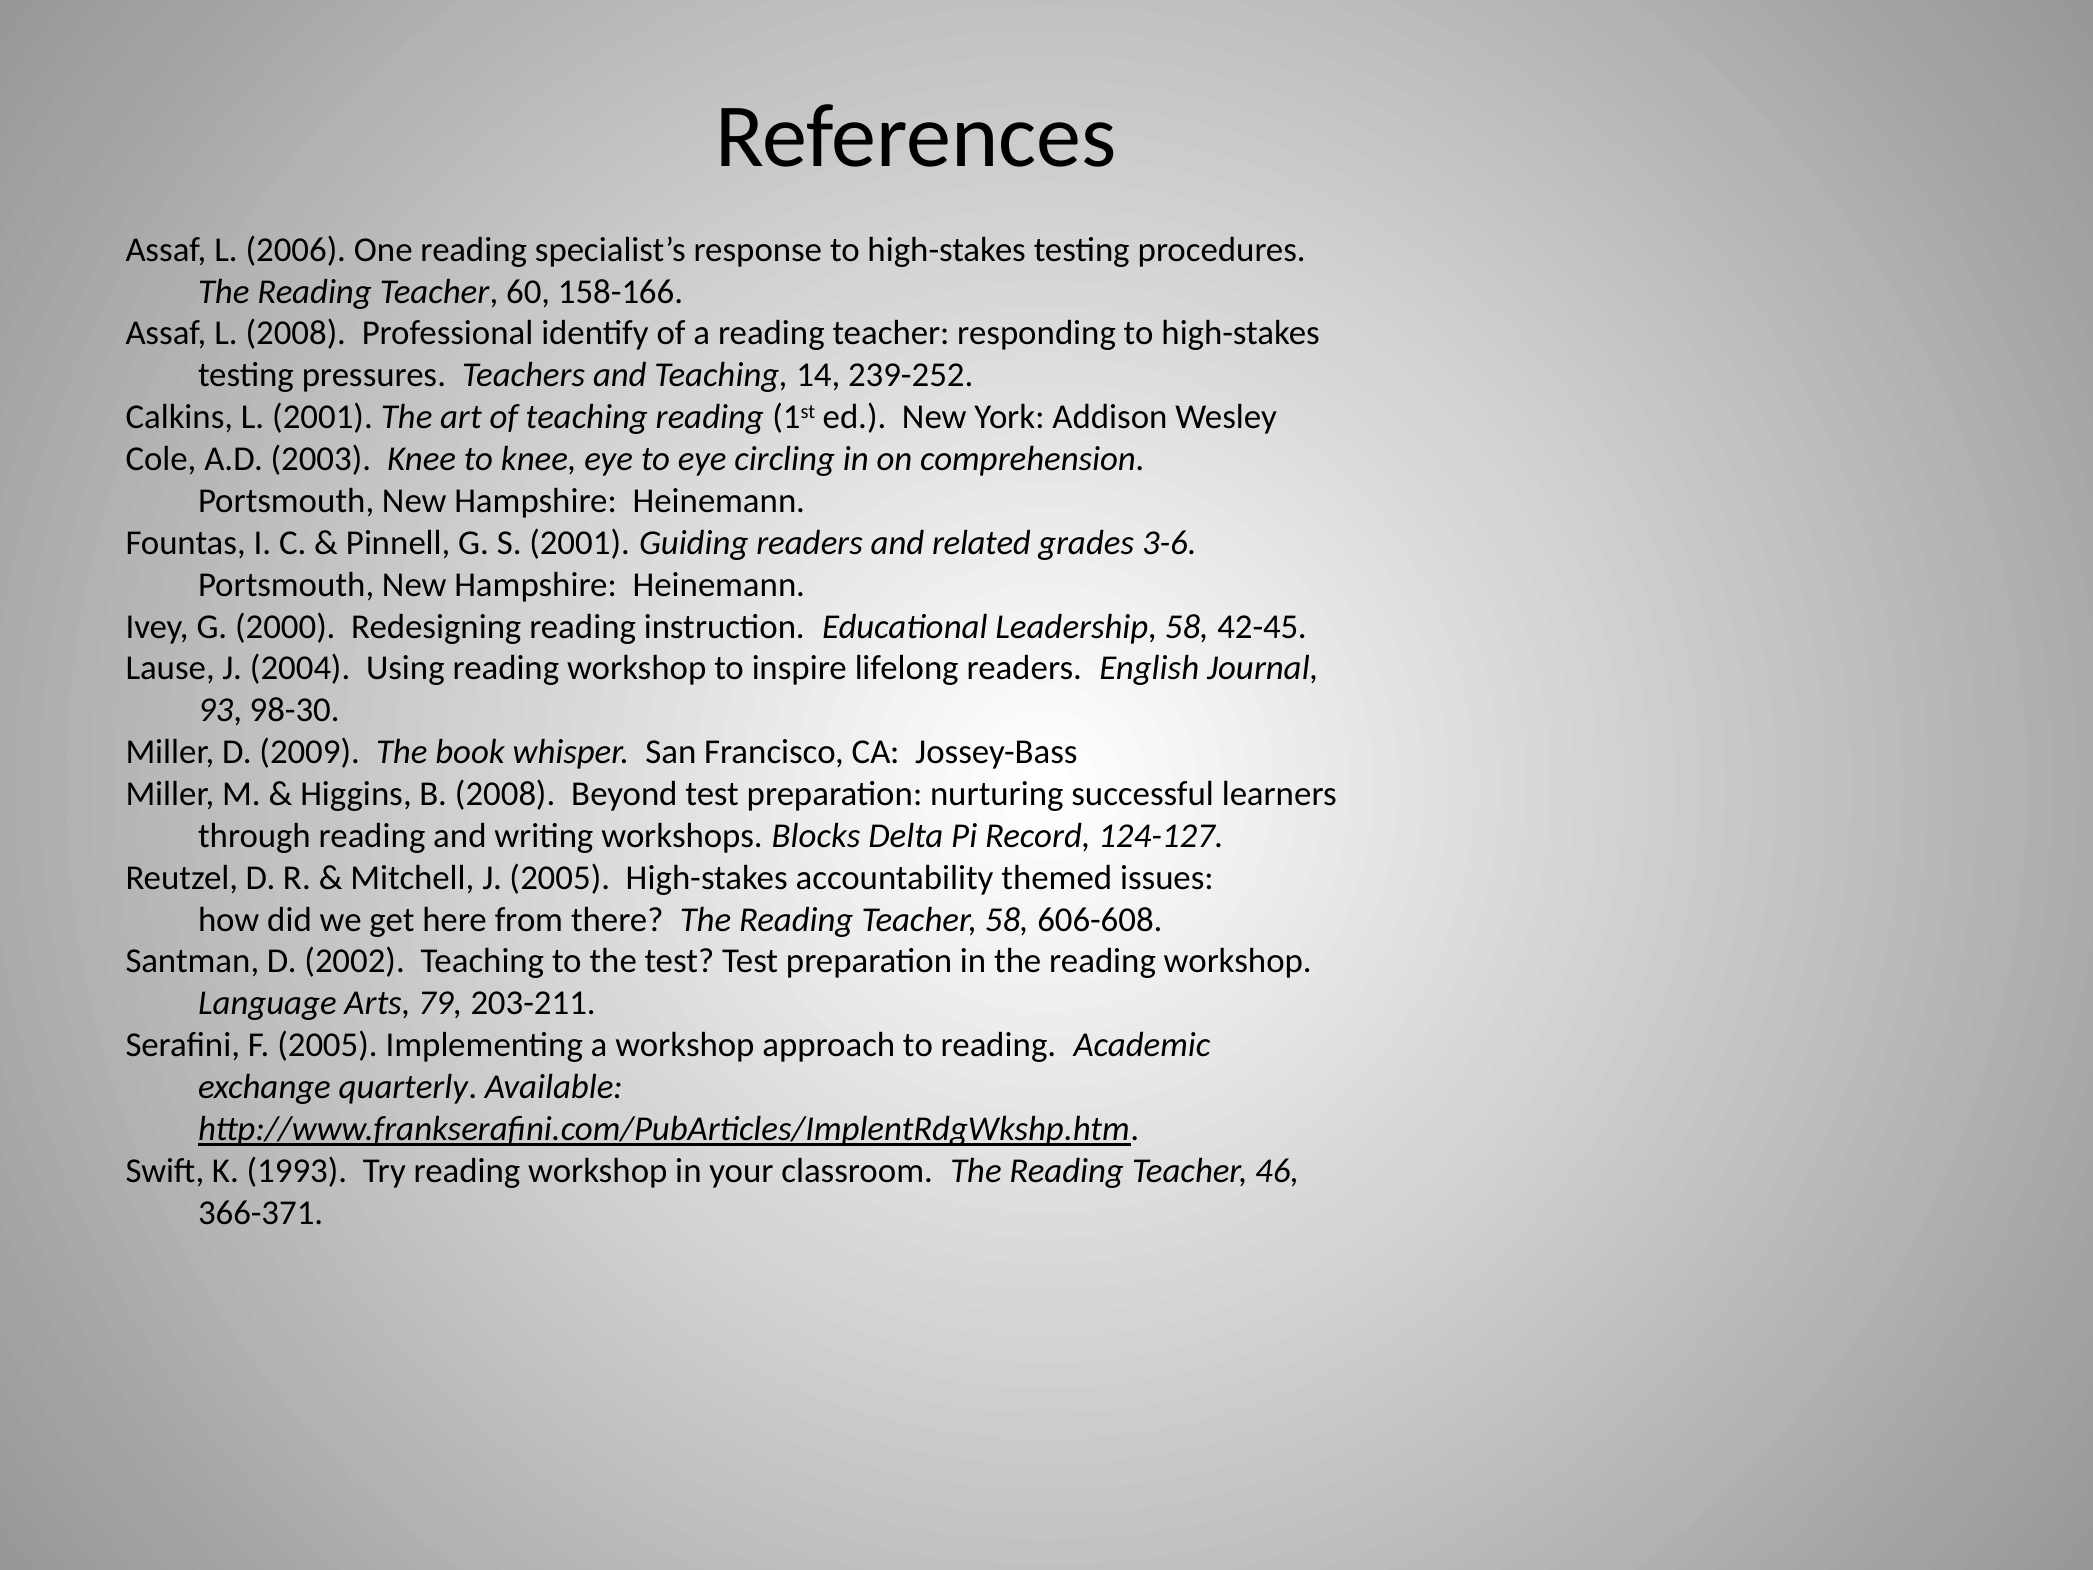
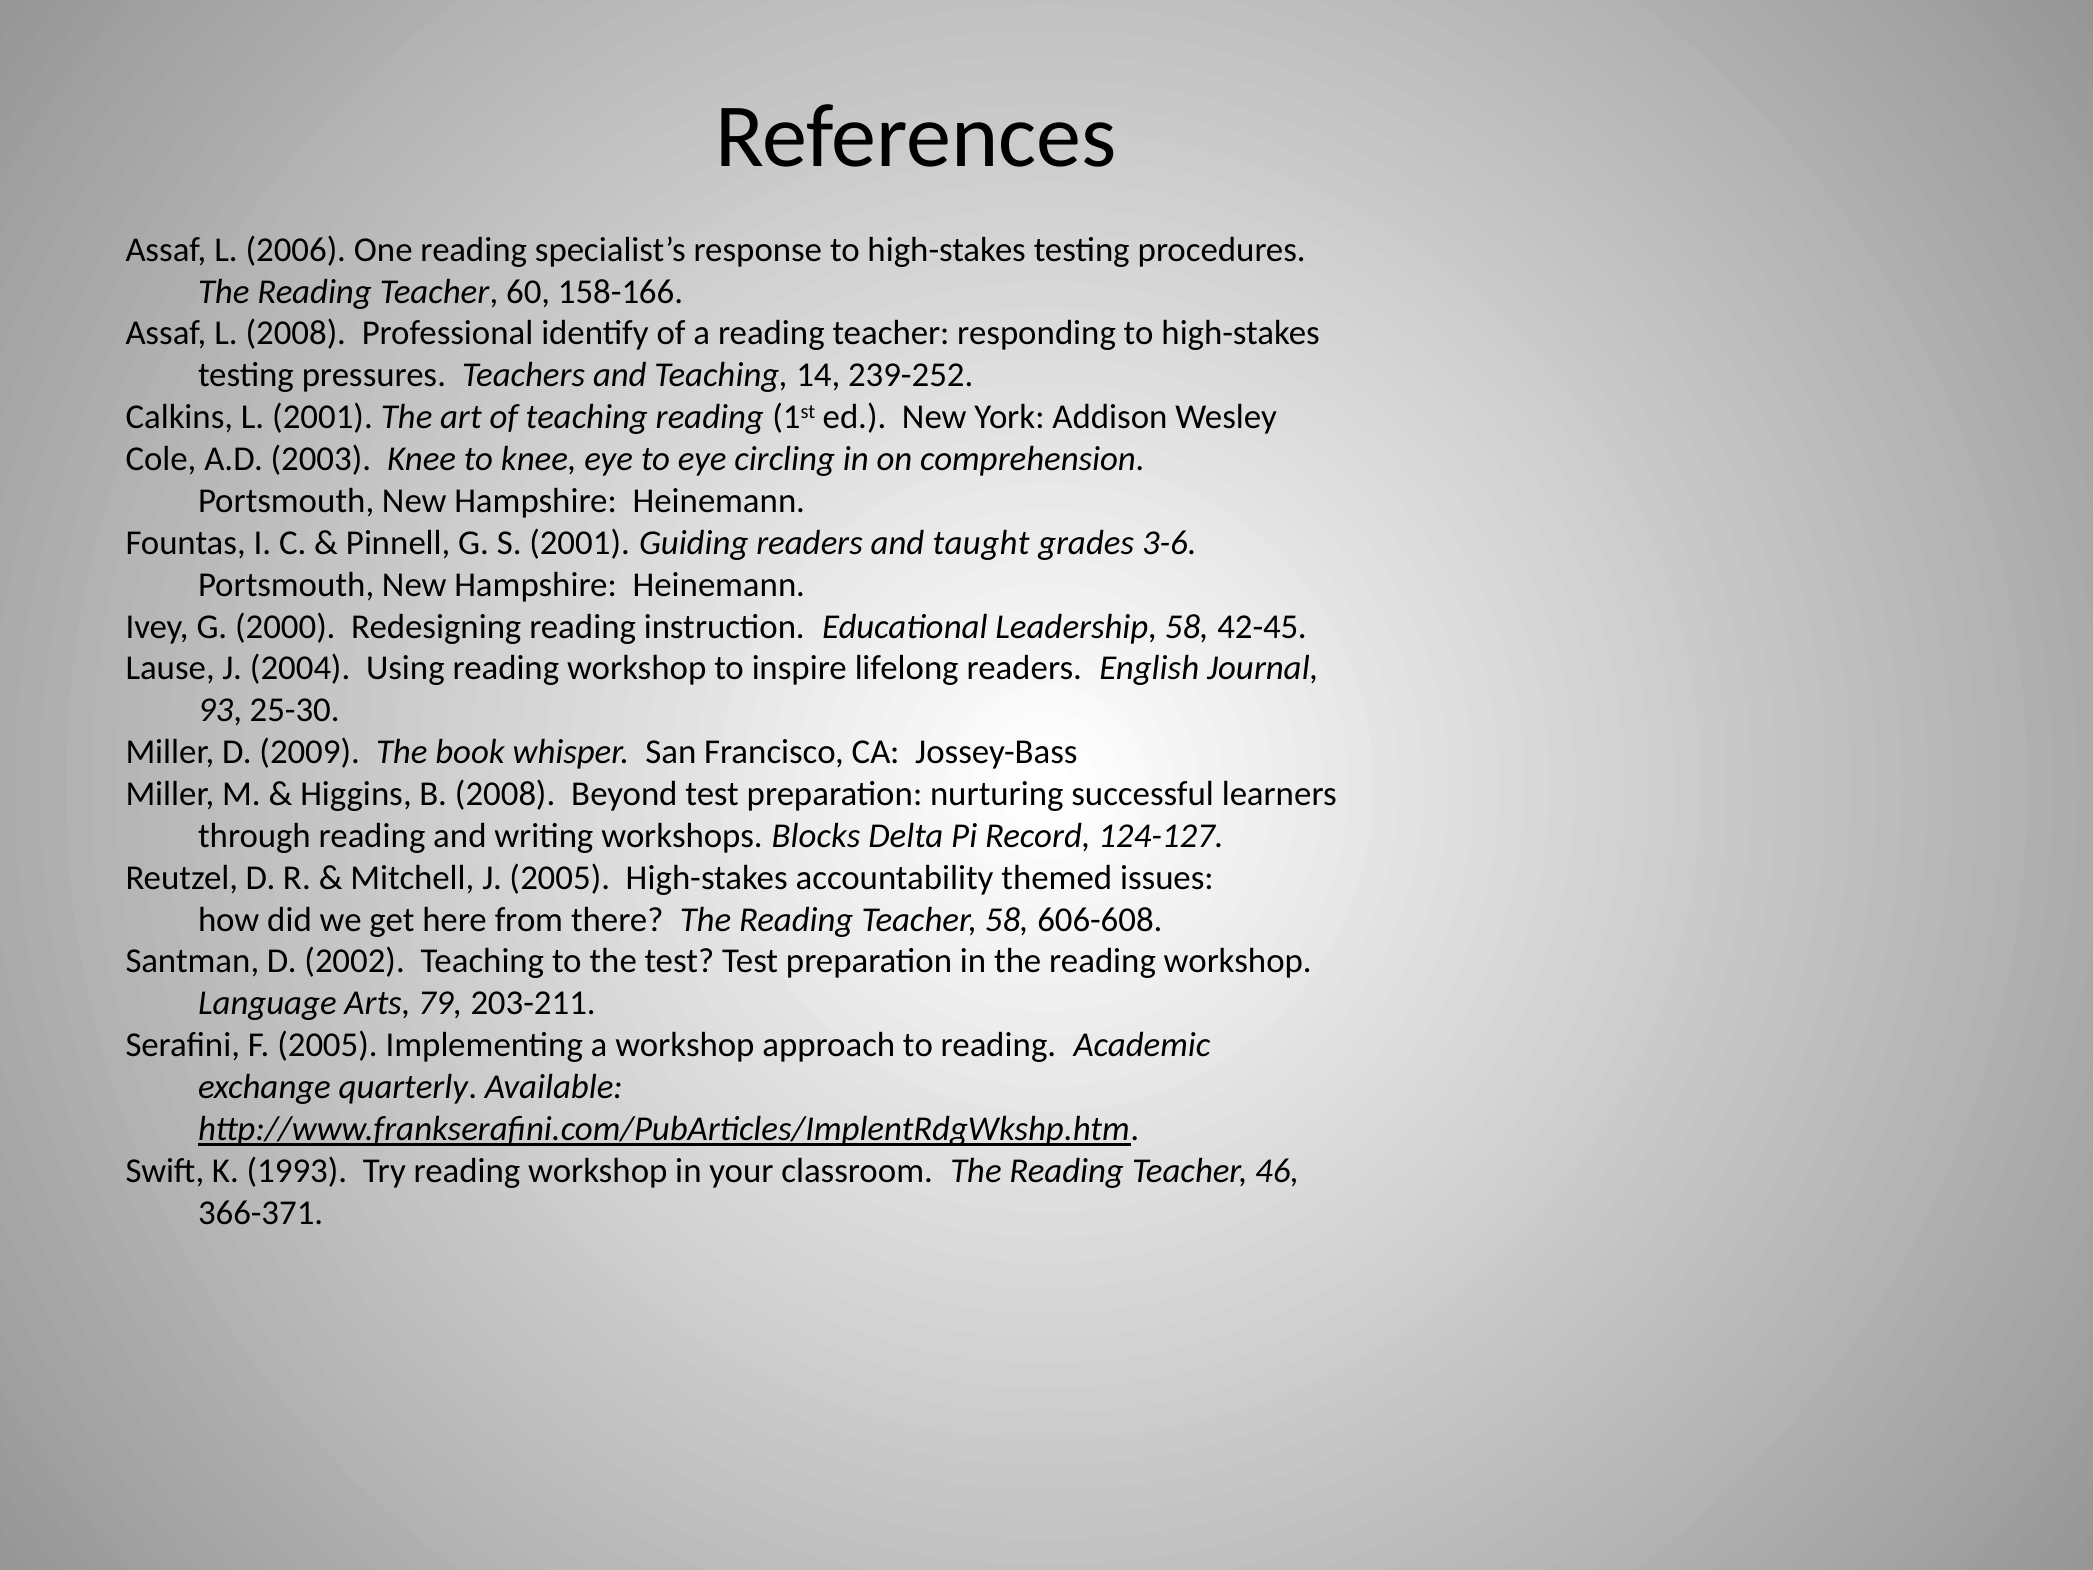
related: related -> taught
98-30: 98-30 -> 25-30
